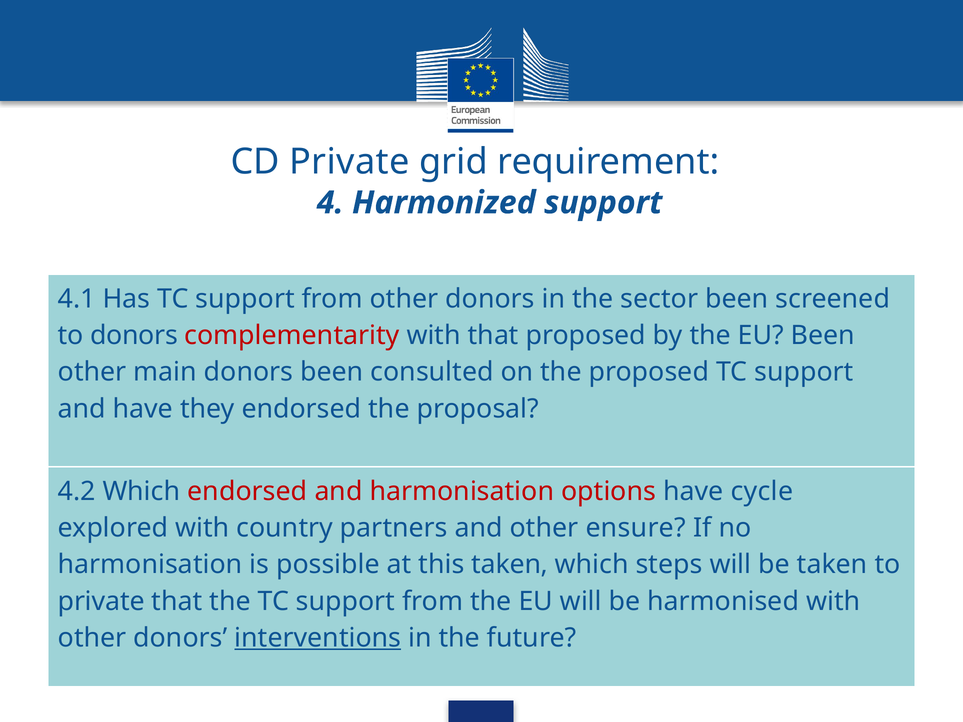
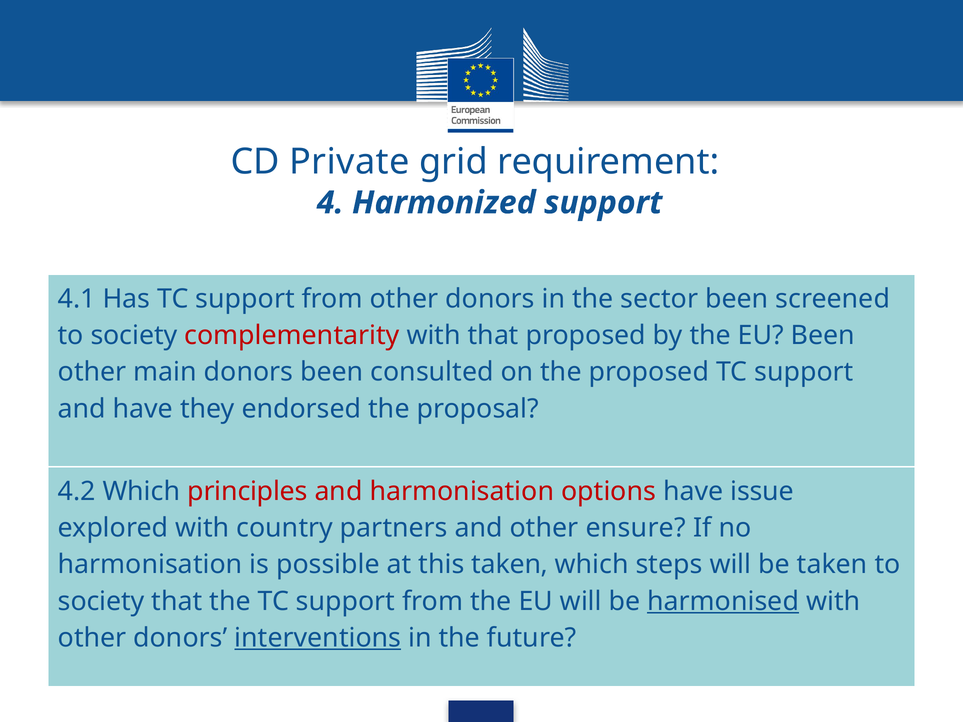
donors at (134, 336): donors -> society
Which endorsed: endorsed -> principles
cycle: cycle -> issue
private at (101, 601): private -> society
harmonised underline: none -> present
